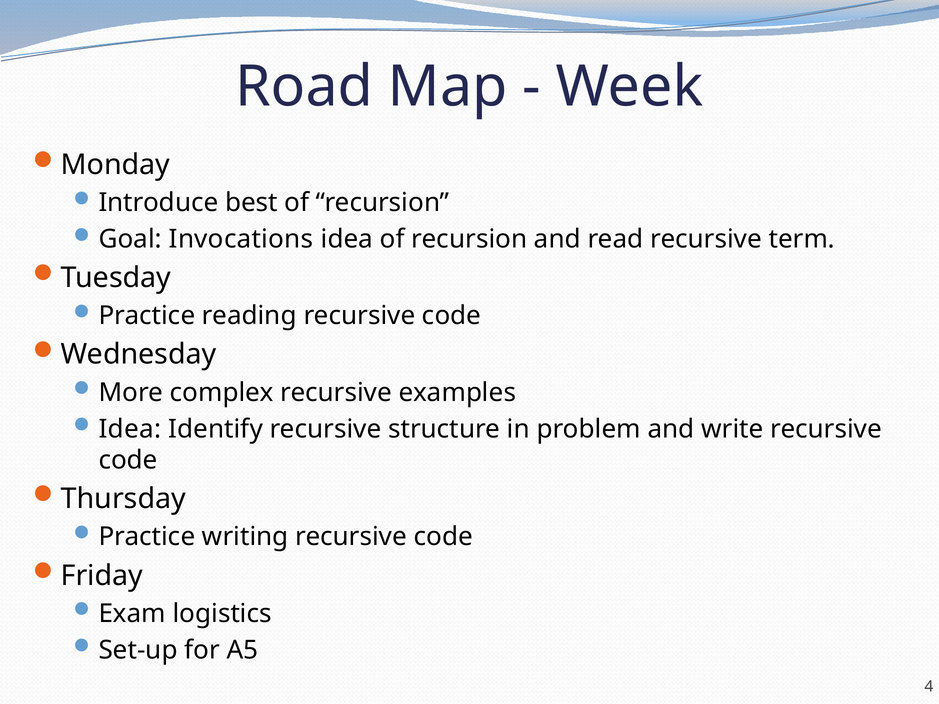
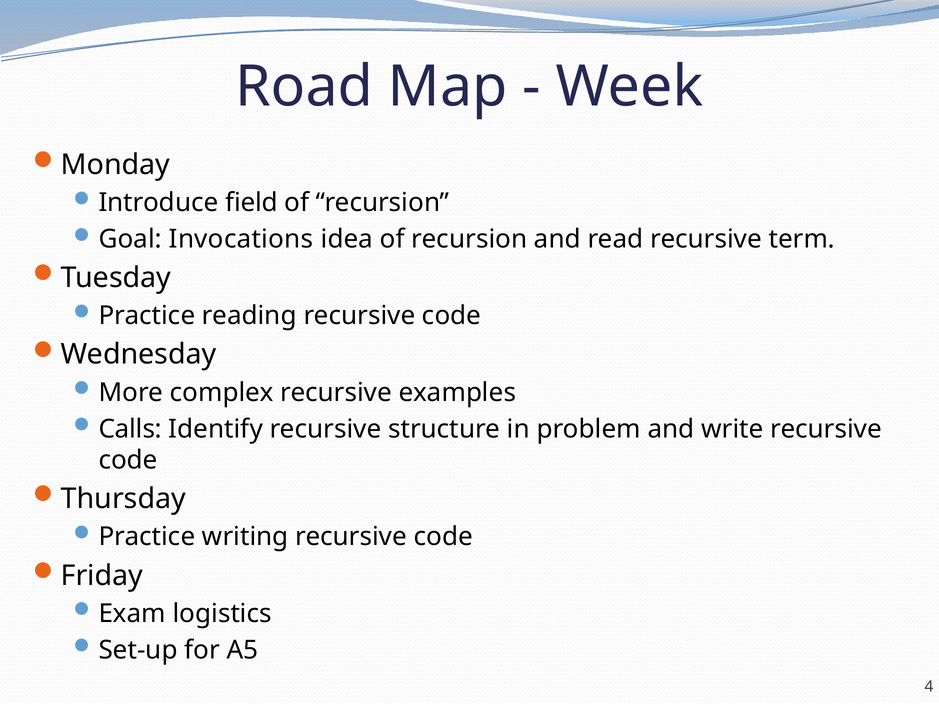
best: best -> field
Idea at (130, 429): Idea -> Calls
